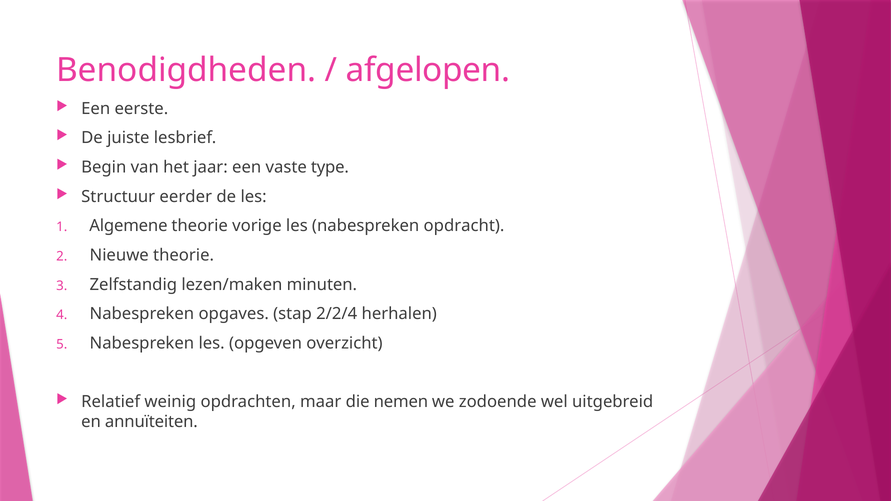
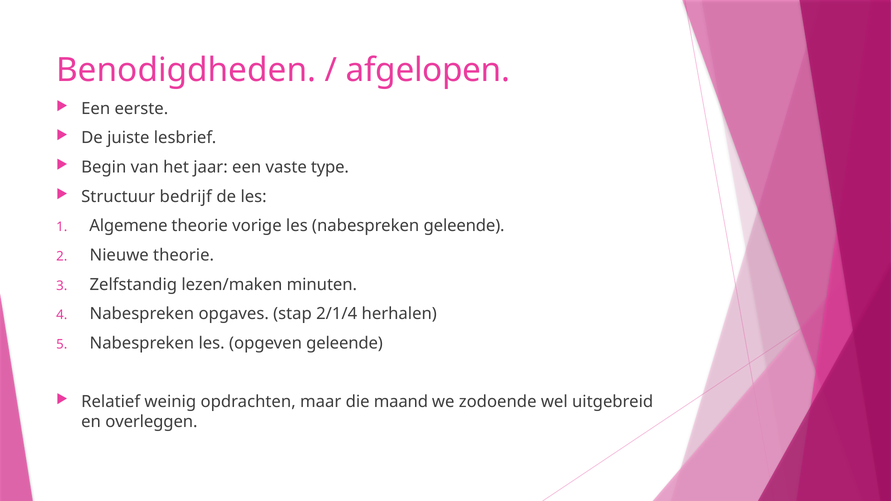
eerder: eerder -> bedrijf
nabespreken opdracht: opdracht -> geleende
2/2/4: 2/2/4 -> 2/1/4
opgeven overzicht: overzicht -> geleende
nemen: nemen -> maand
annuïteiten: annuïteiten -> overleggen
